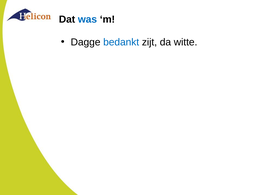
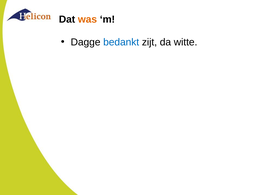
was colour: blue -> orange
